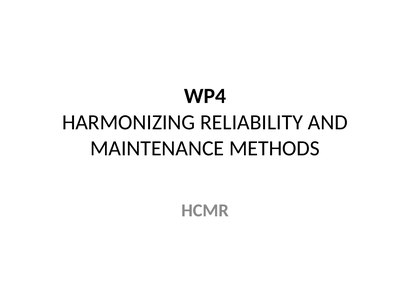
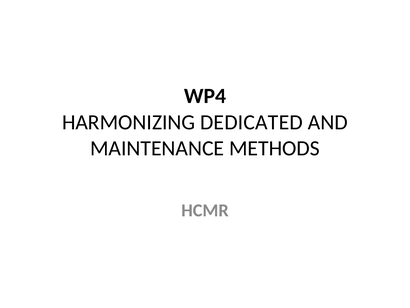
RELIABILITY: RELIABILITY -> DEDICATED
